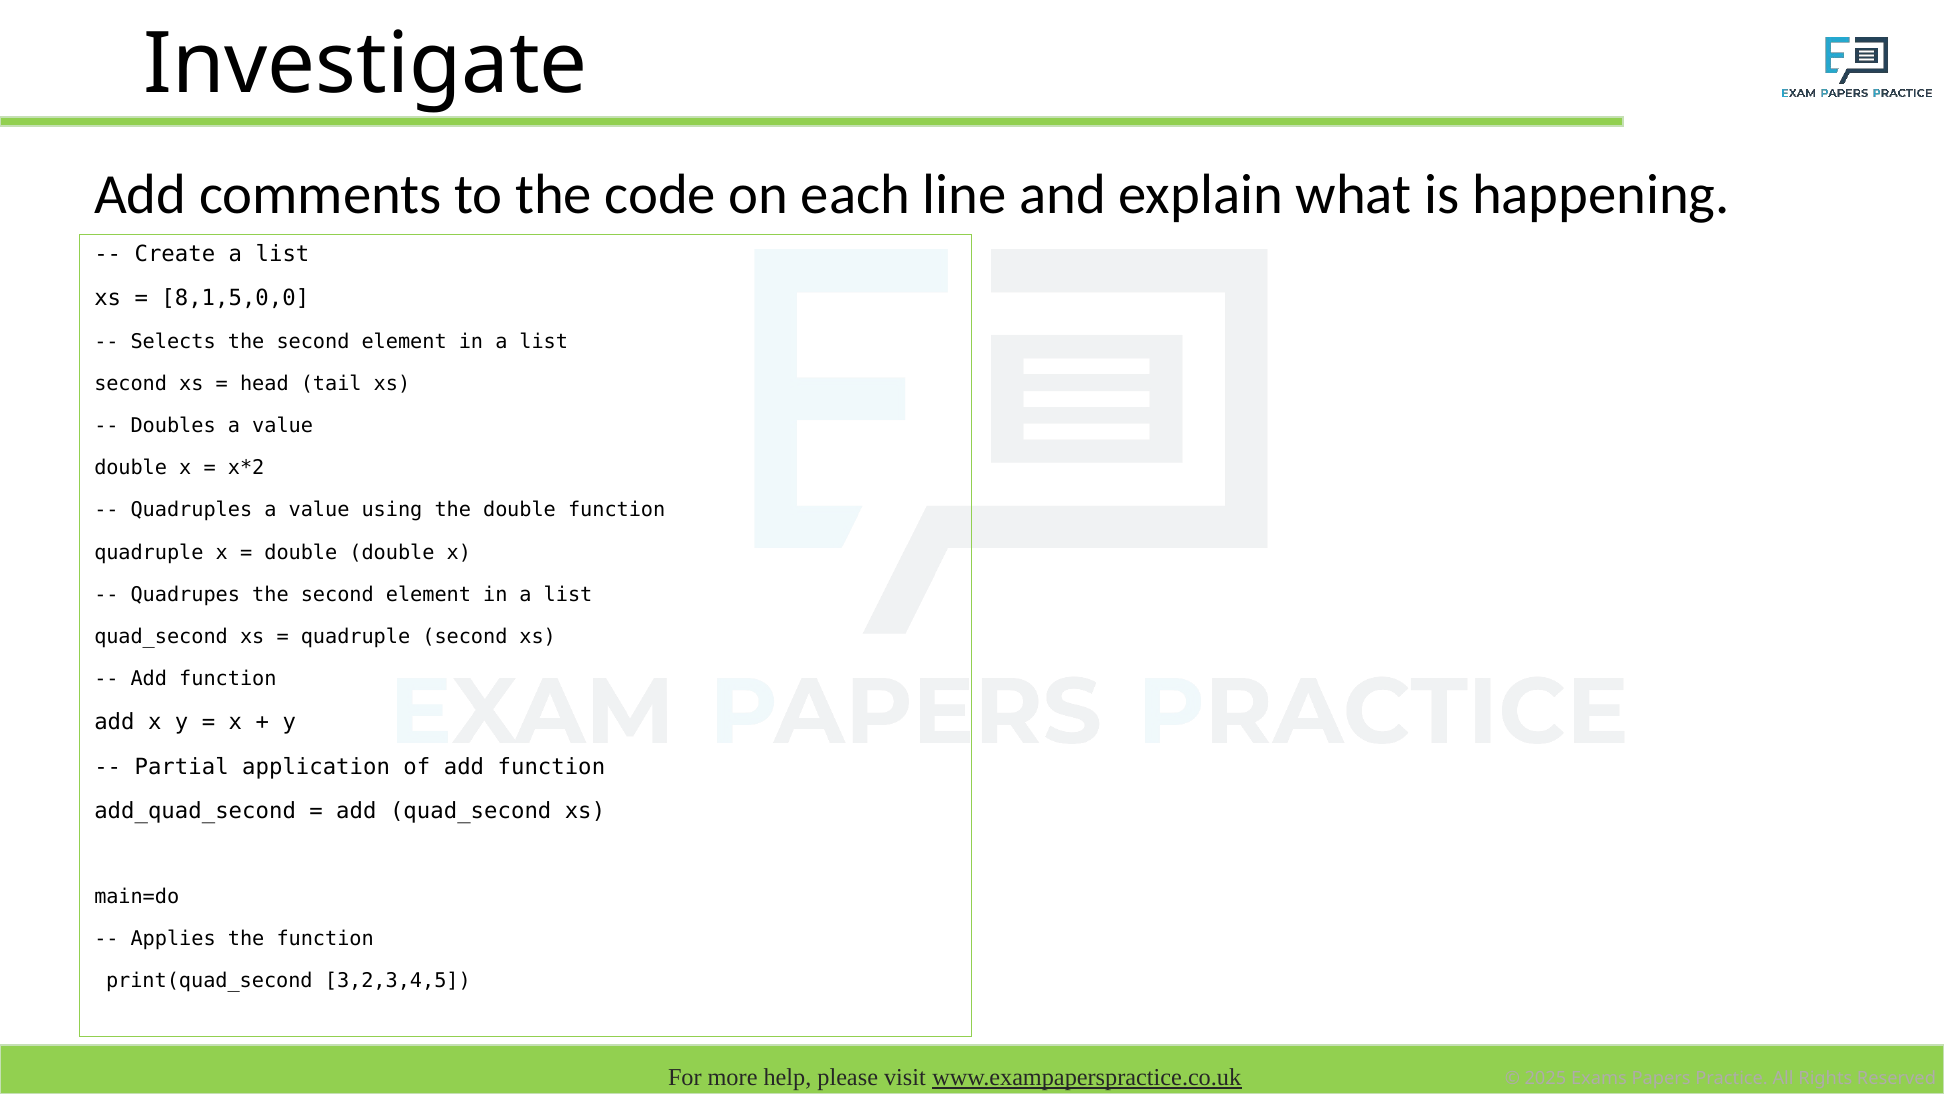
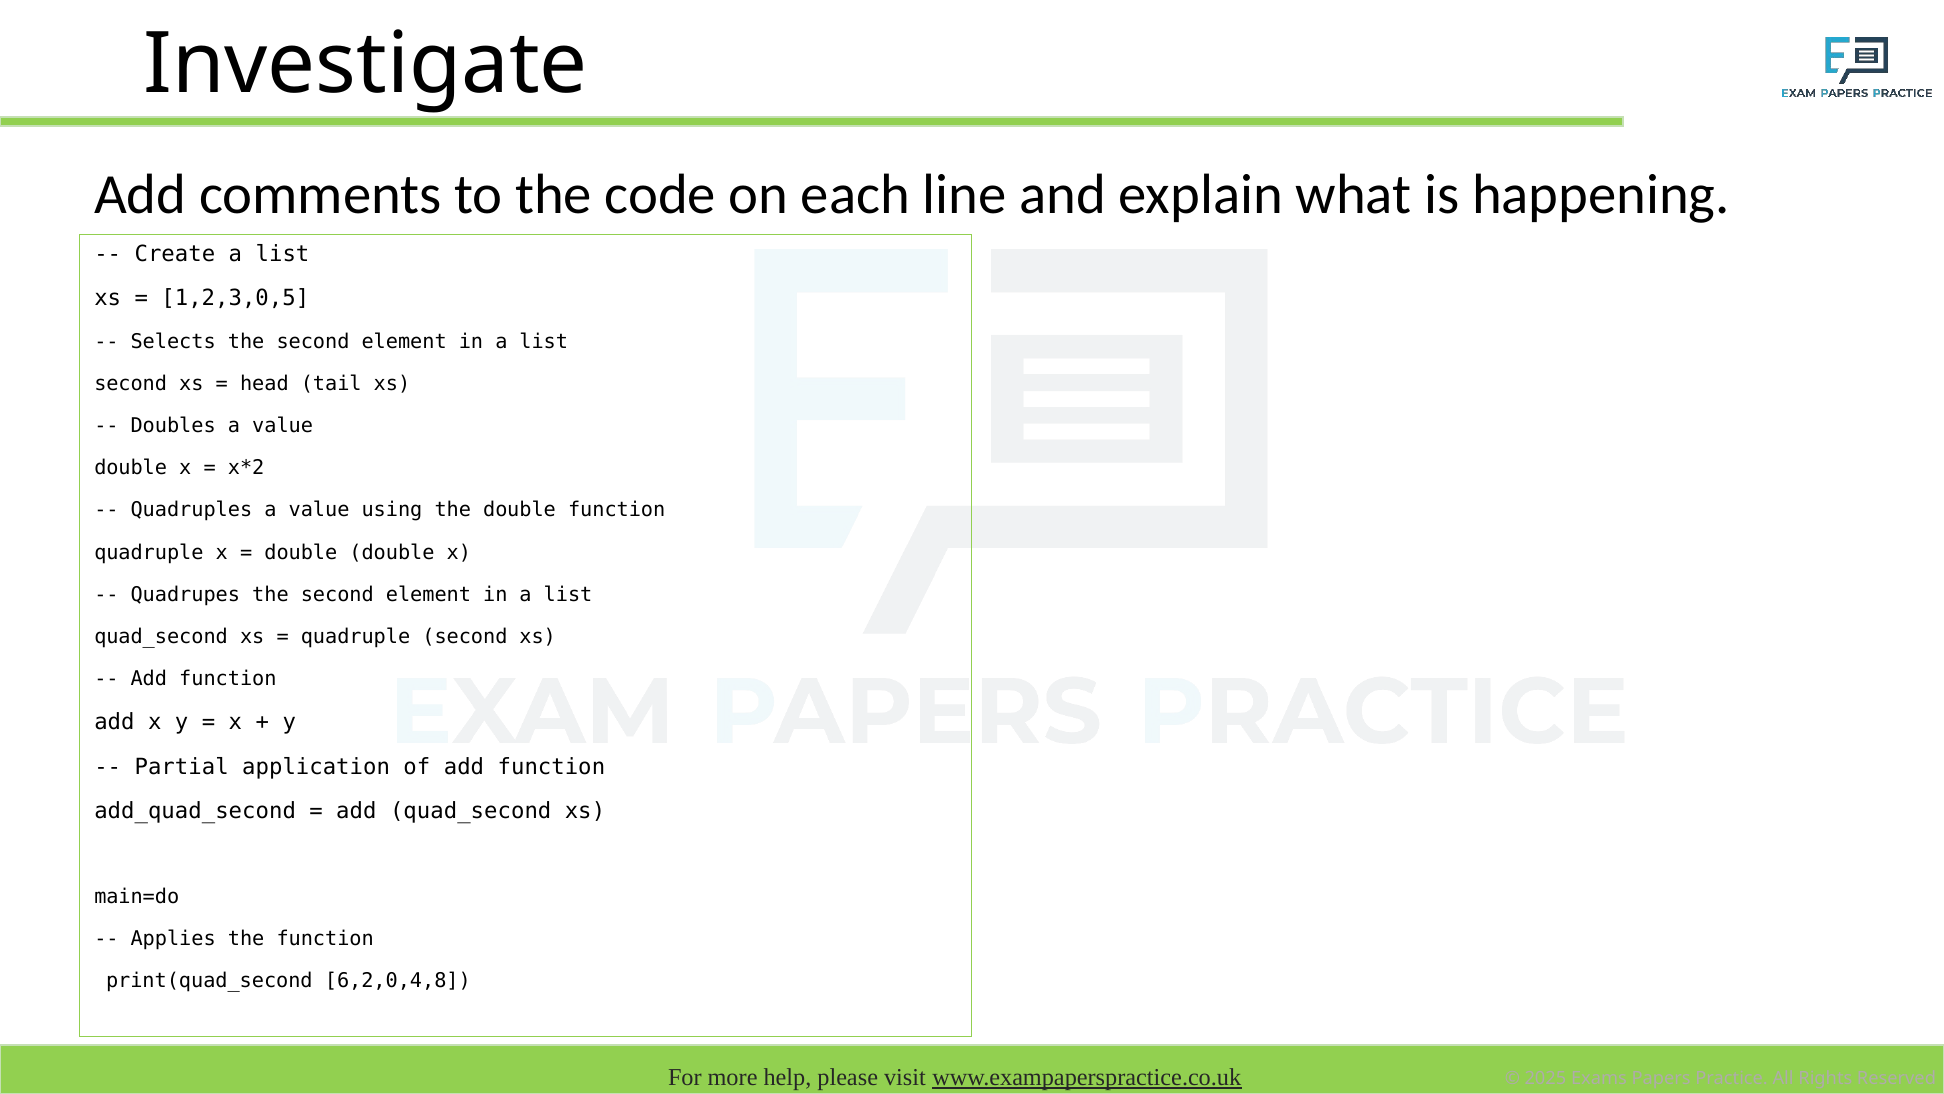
8,1,5,0,0: 8,1,5,0,0 -> 1,2,3,0,5
3,2,3,4,5: 3,2,3,4,5 -> 6,2,0,4,8
